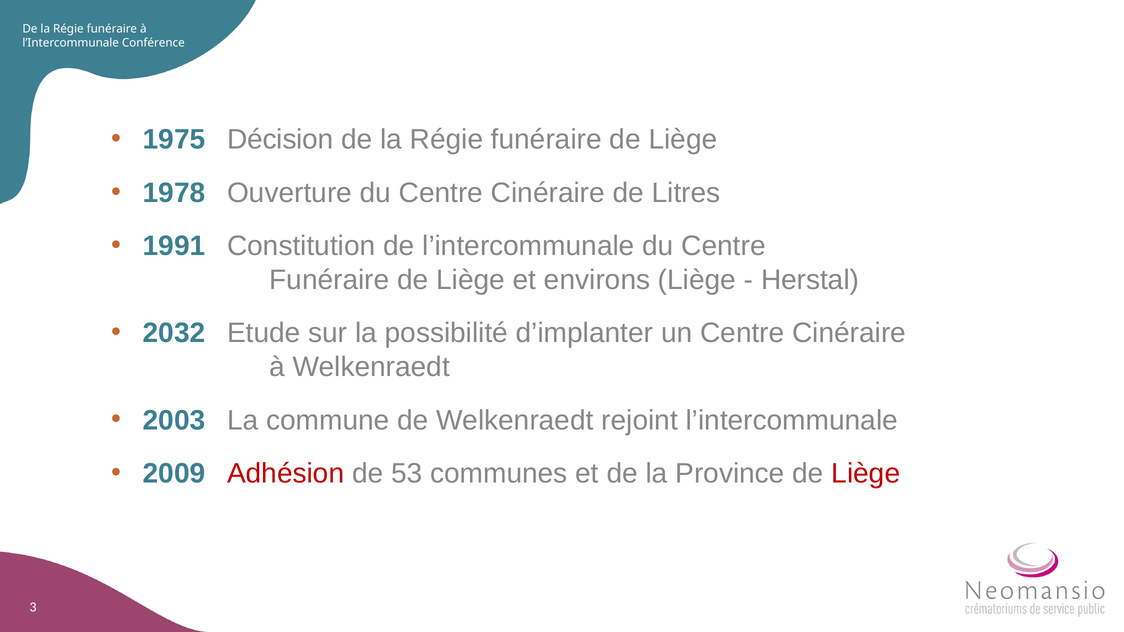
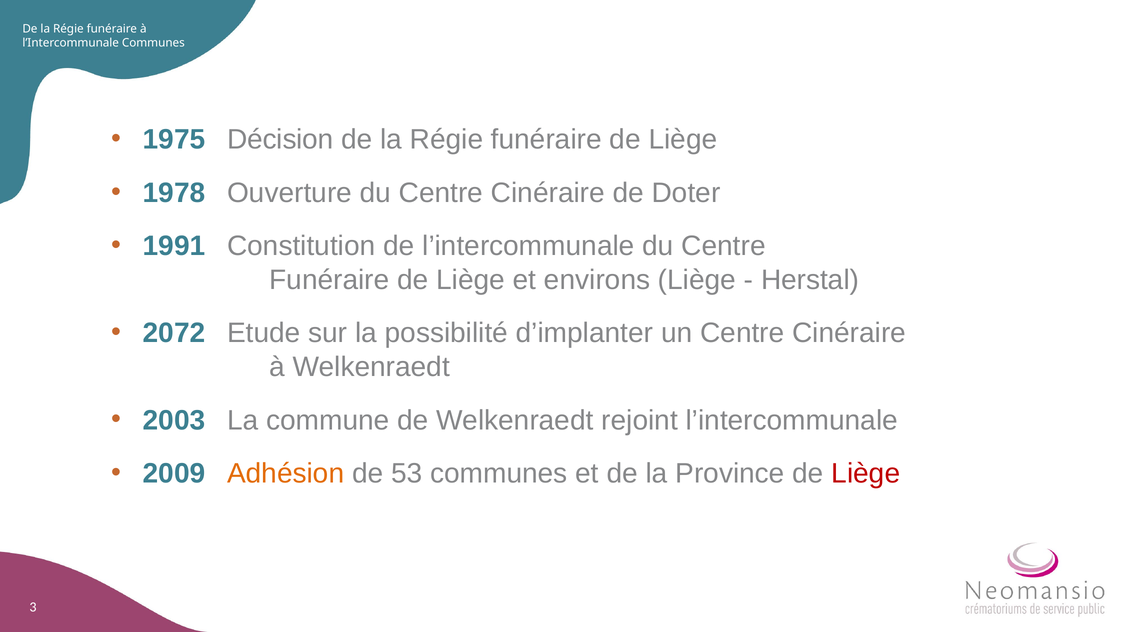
l’Intercommunale Conférence: Conférence -> Communes
Litres: Litres -> Doter
2032: 2032 -> 2072
Adhésion colour: red -> orange
